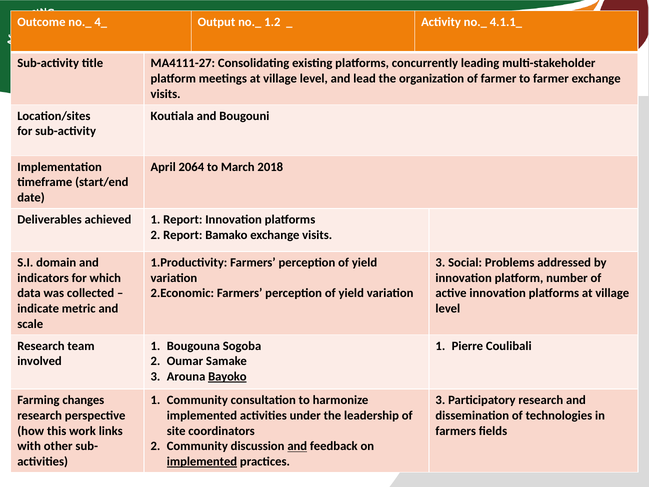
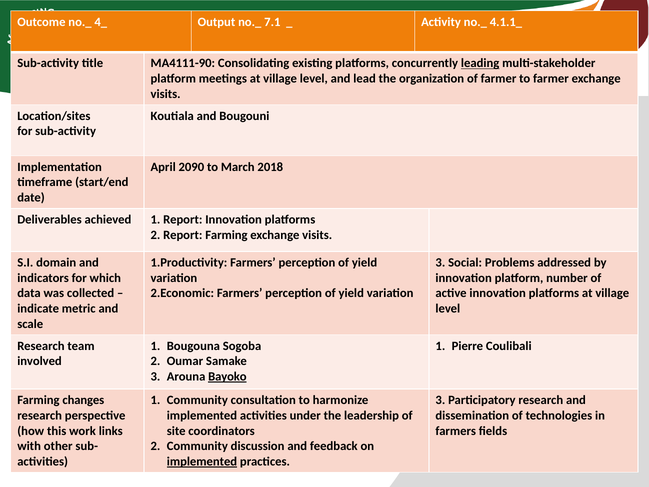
1.2: 1.2 -> 7.1
MA4111-27: MA4111-27 -> MA4111-90
leading underline: none -> present
2064: 2064 -> 2090
Report Bamako: Bamako -> Farming
and at (297, 446) underline: present -> none
